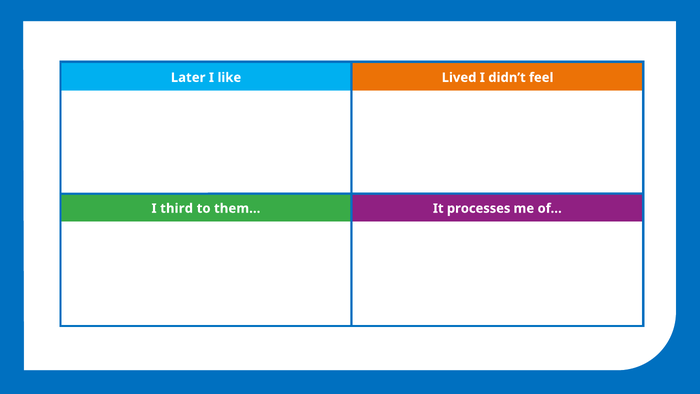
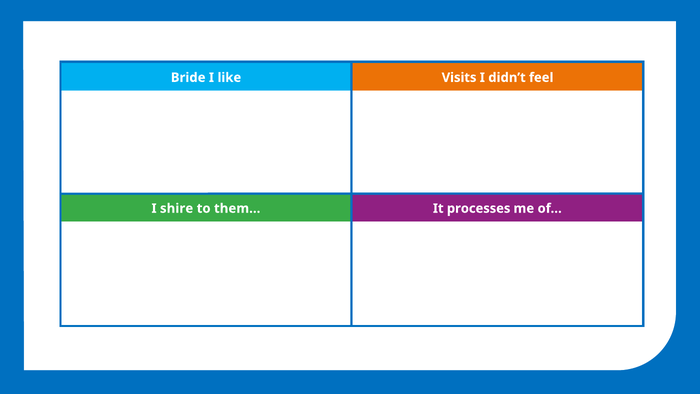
Later: Later -> Bride
Lived: Lived -> Visits
third: third -> shire
